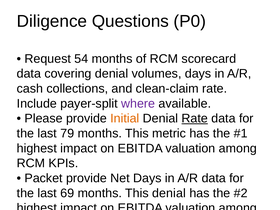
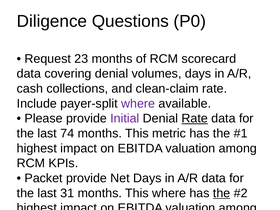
54: 54 -> 23
Initial colour: orange -> purple
79: 79 -> 74
69: 69 -> 31
This denial: denial -> where
the at (222, 193) underline: none -> present
